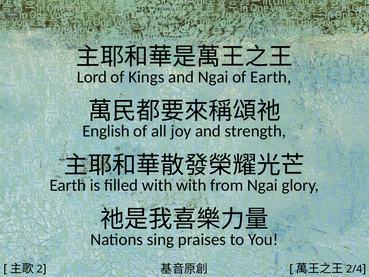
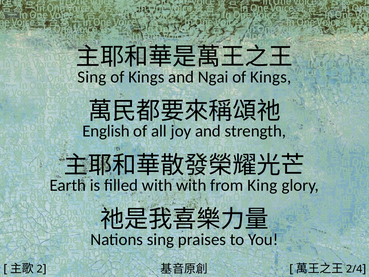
Lord at (92, 77): Lord -> Sing
Earth at (271, 77): Earth -> Kings
from Ngai: Ngai -> King
